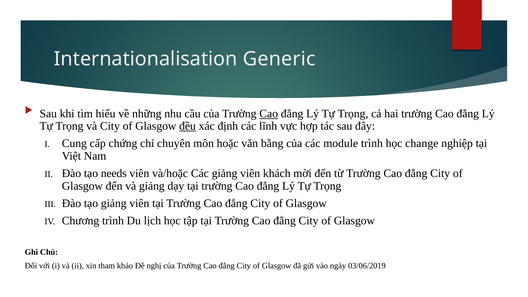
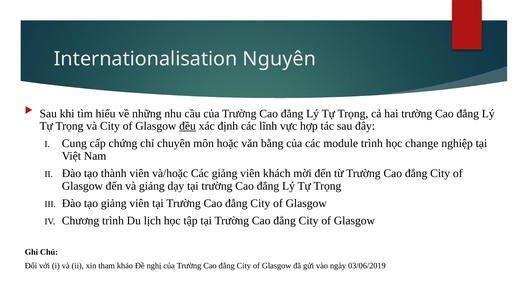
Generic: Generic -> Nguyên
Cao at (269, 114) underline: present -> none
needs: needs -> thành
